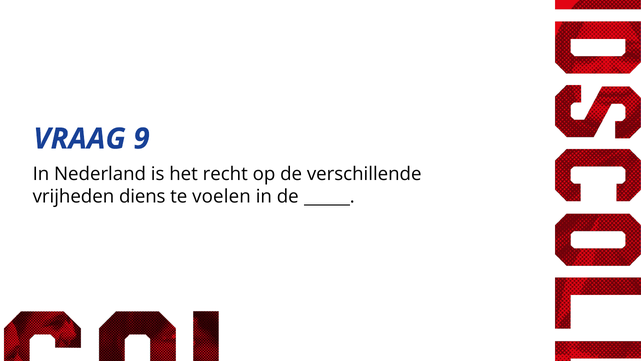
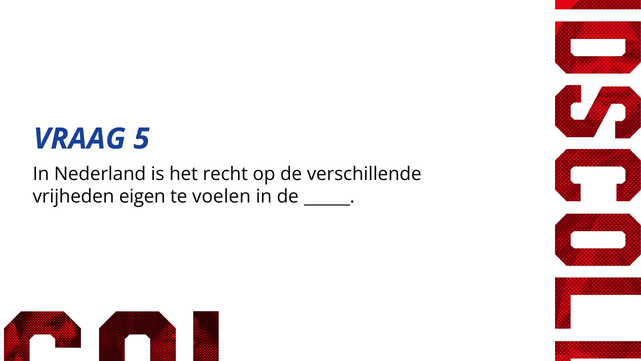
9: 9 -> 5
diens: diens -> eigen
